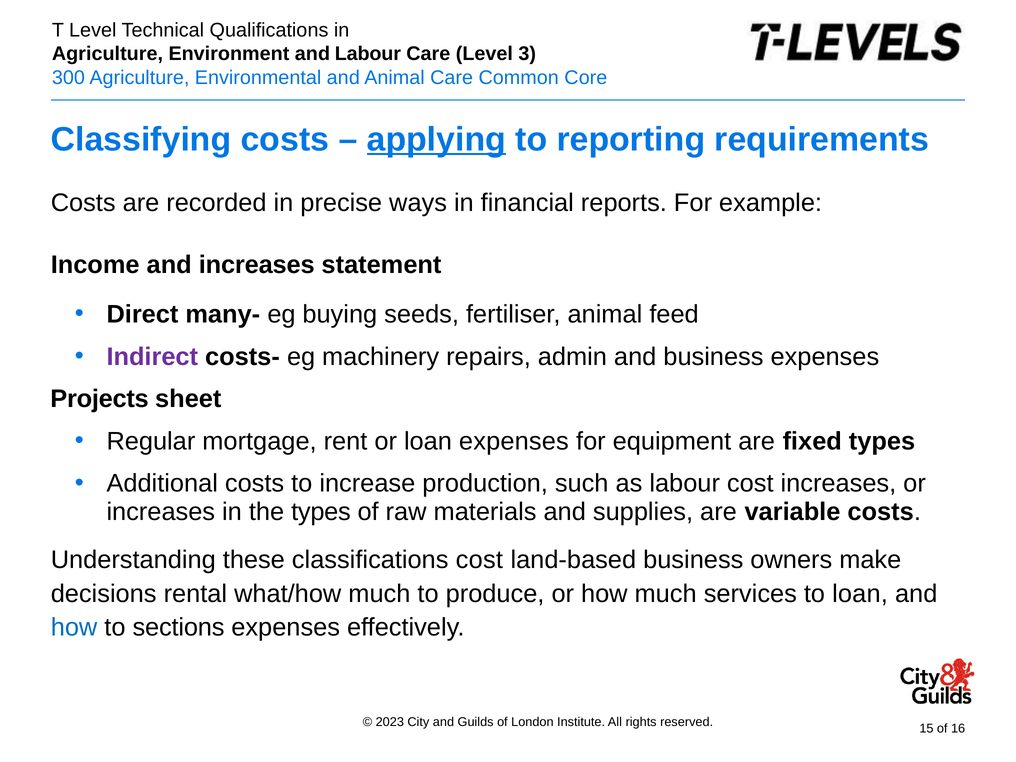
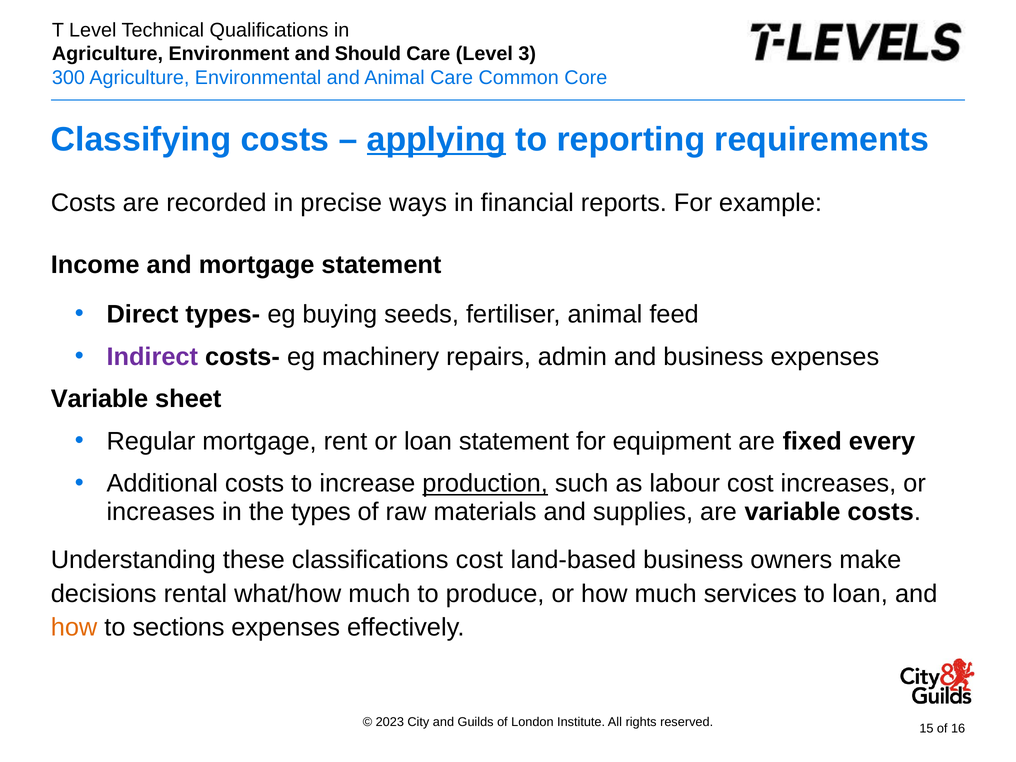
and Labour: Labour -> Should
and increases: increases -> mortgage
many-: many- -> types-
Projects at (100, 399): Projects -> Variable
loan expenses: expenses -> statement
fixed types: types -> every
production underline: none -> present
how at (74, 628) colour: blue -> orange
